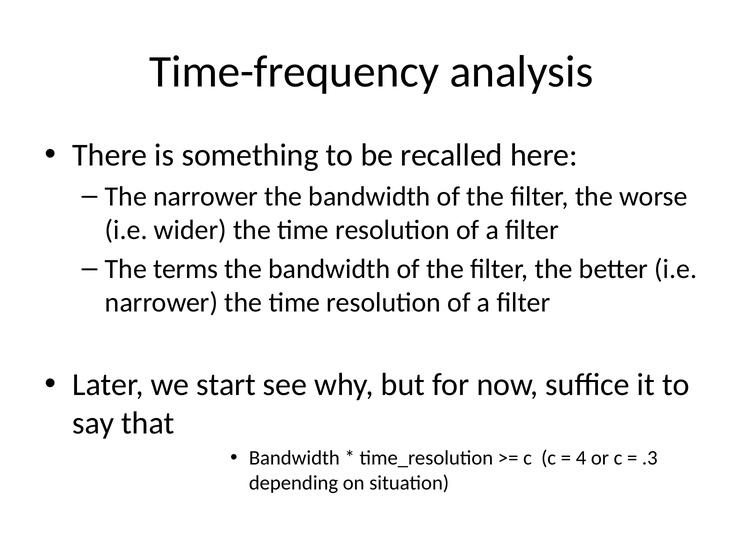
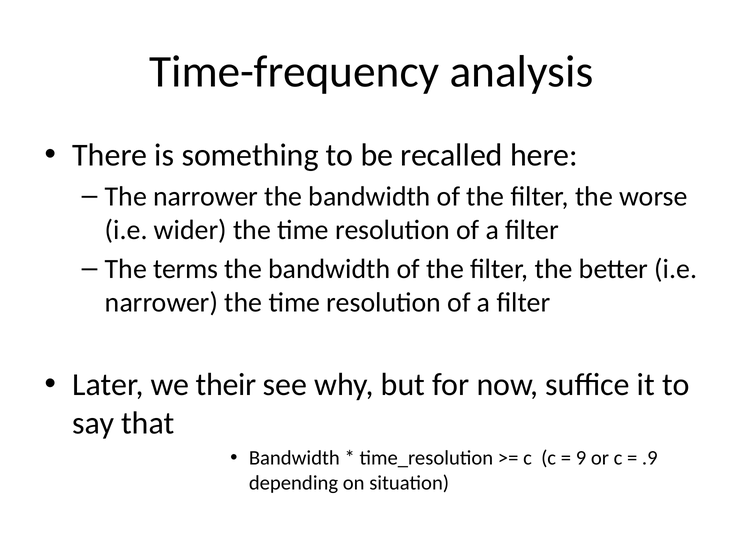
start: start -> their
4: 4 -> 9
.3: .3 -> .9
